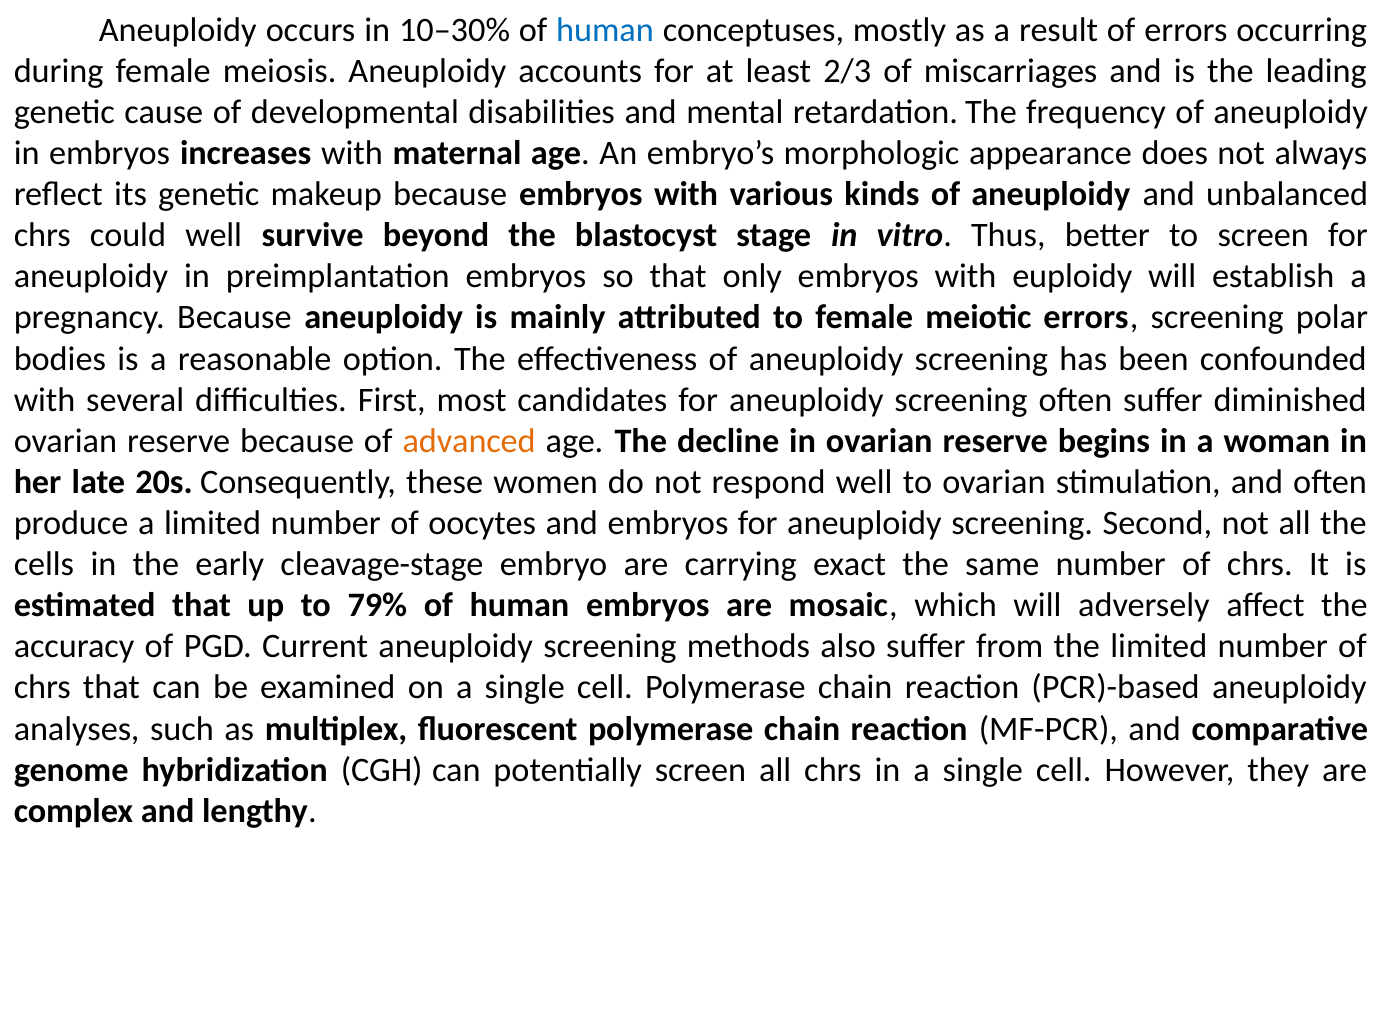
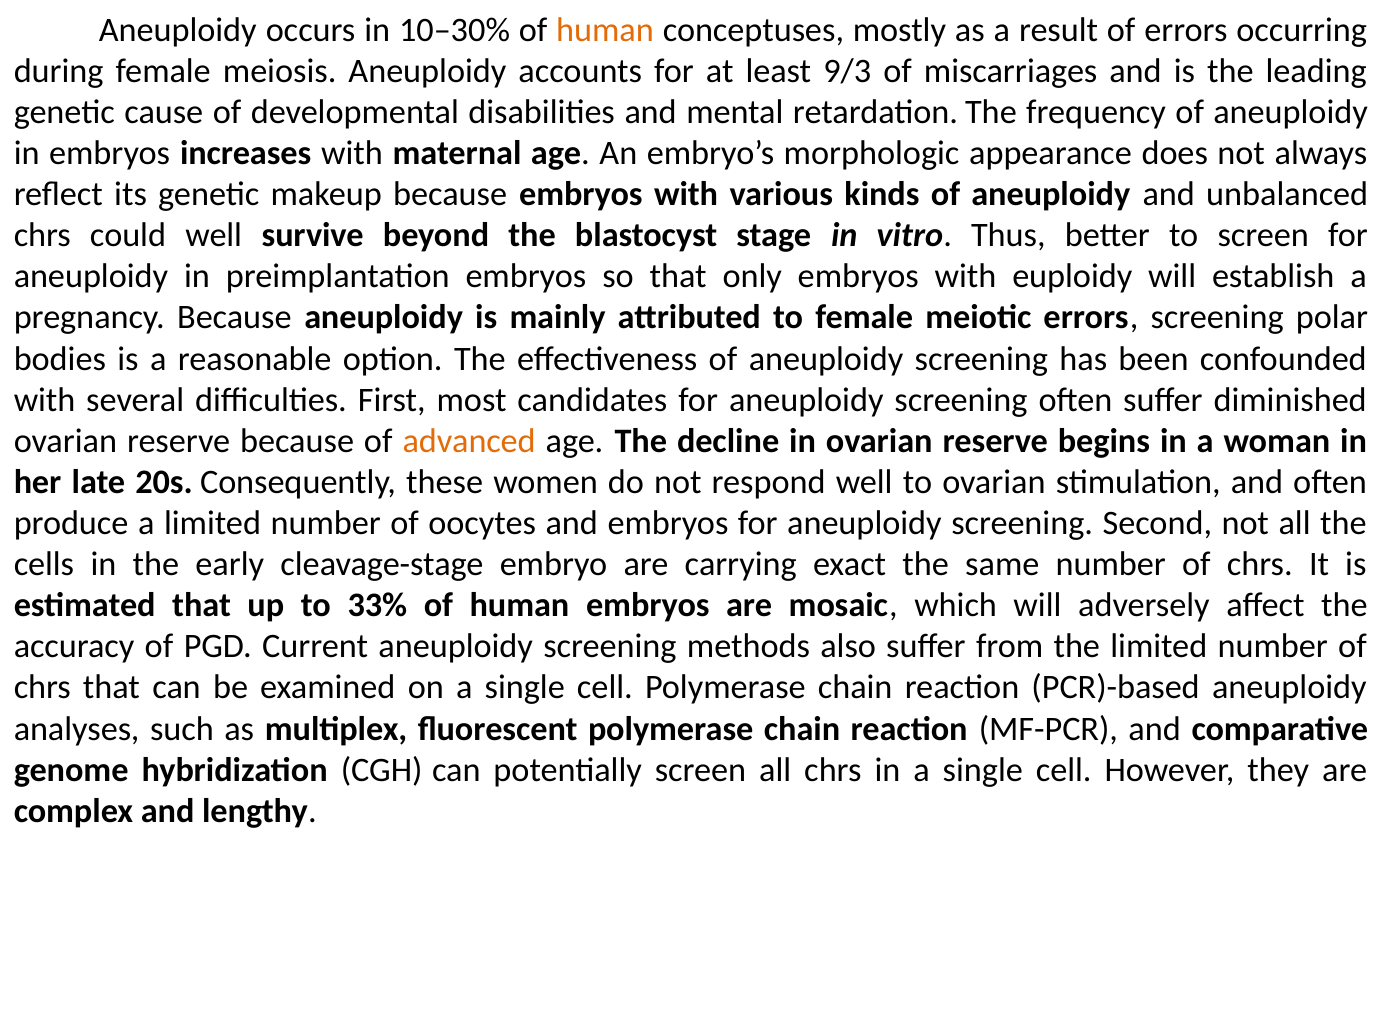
human at (605, 30) colour: blue -> orange
2/3: 2/3 -> 9/3
79%: 79% -> 33%
